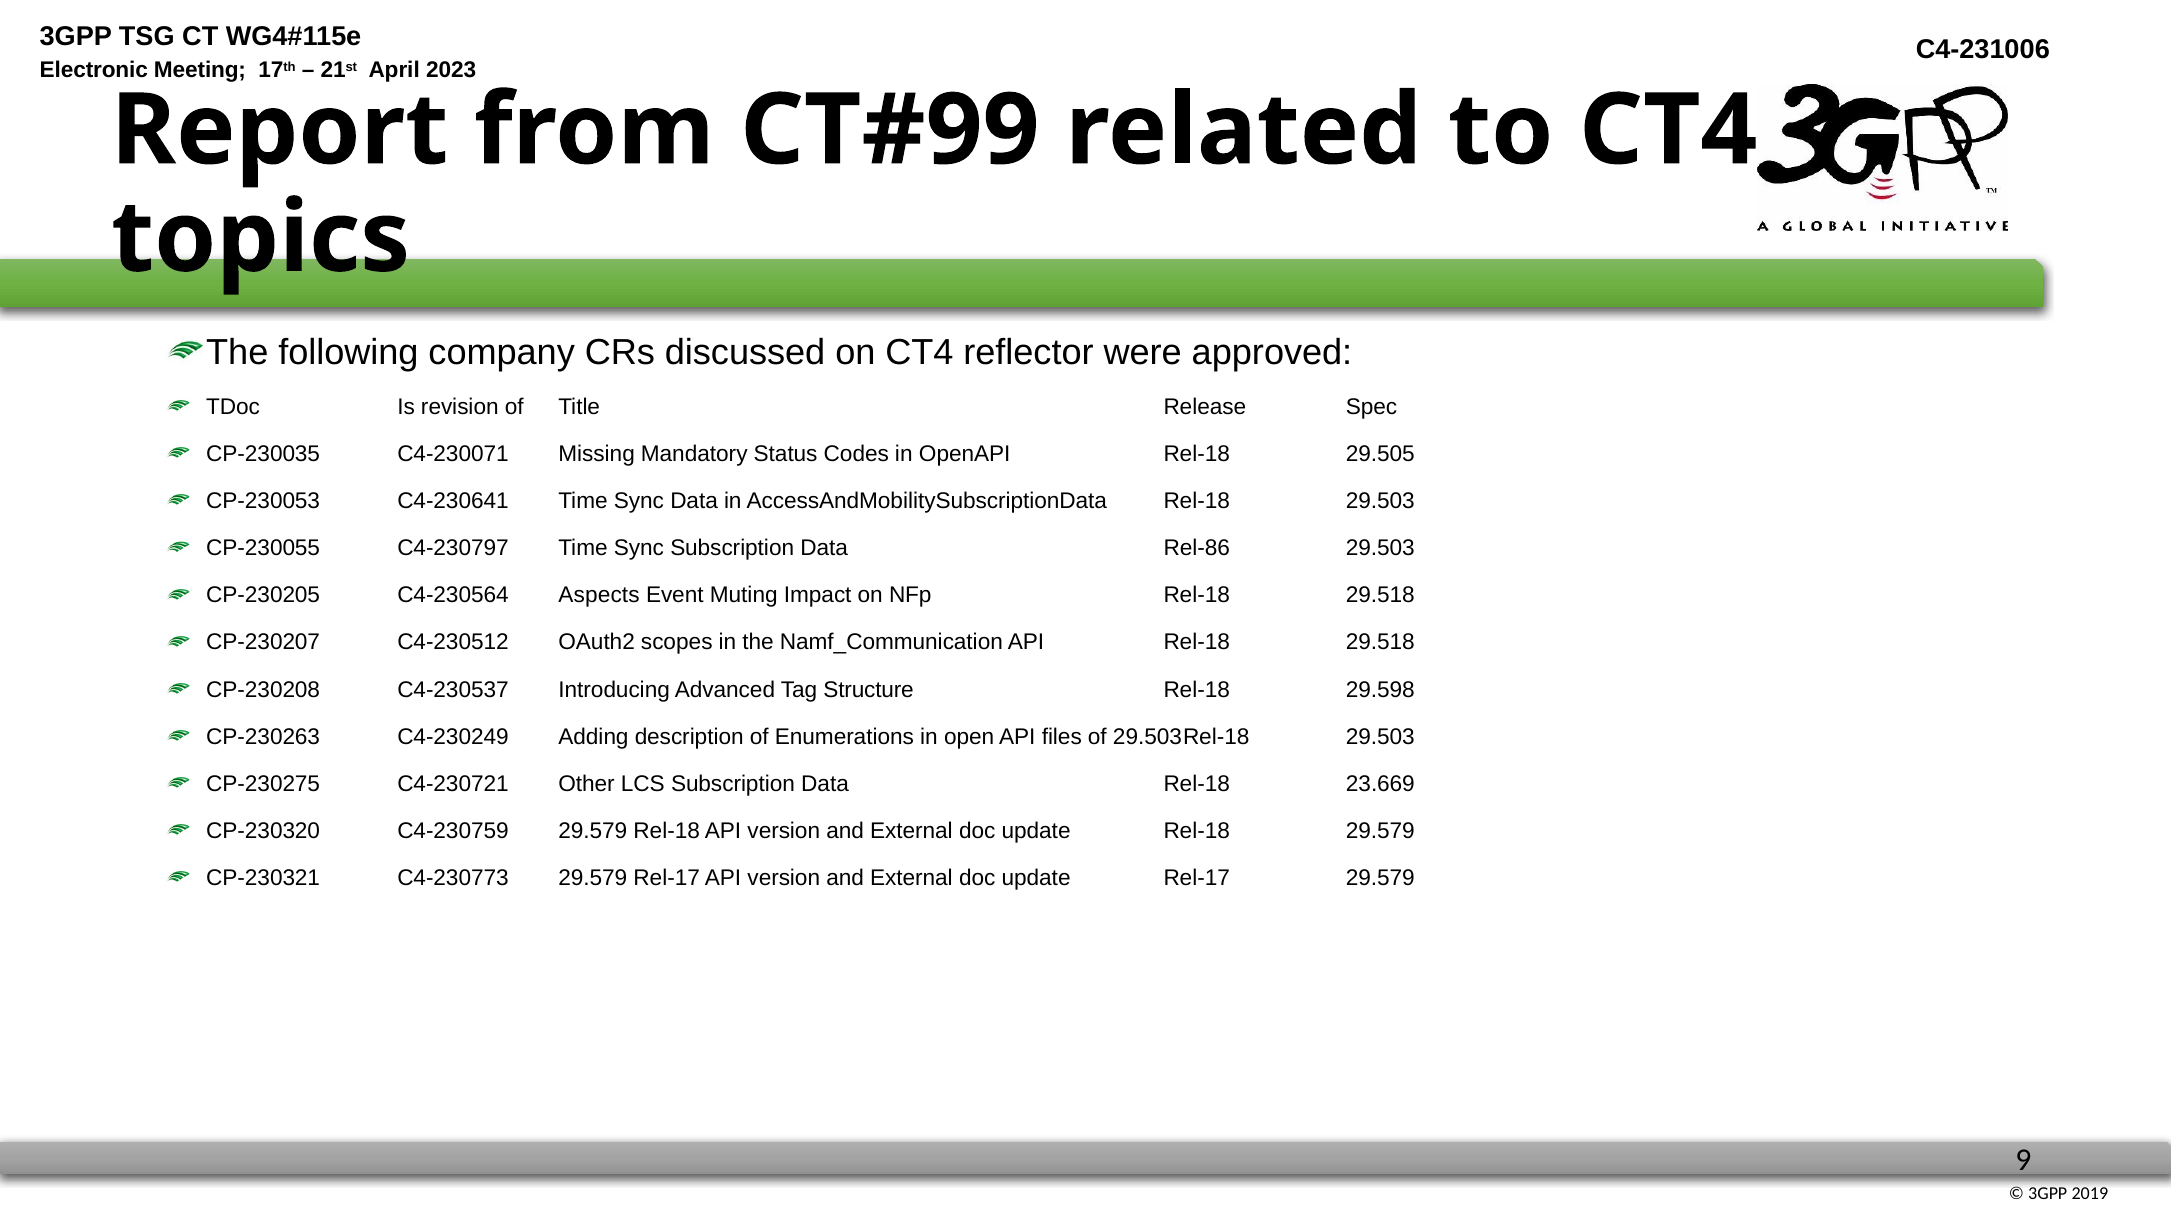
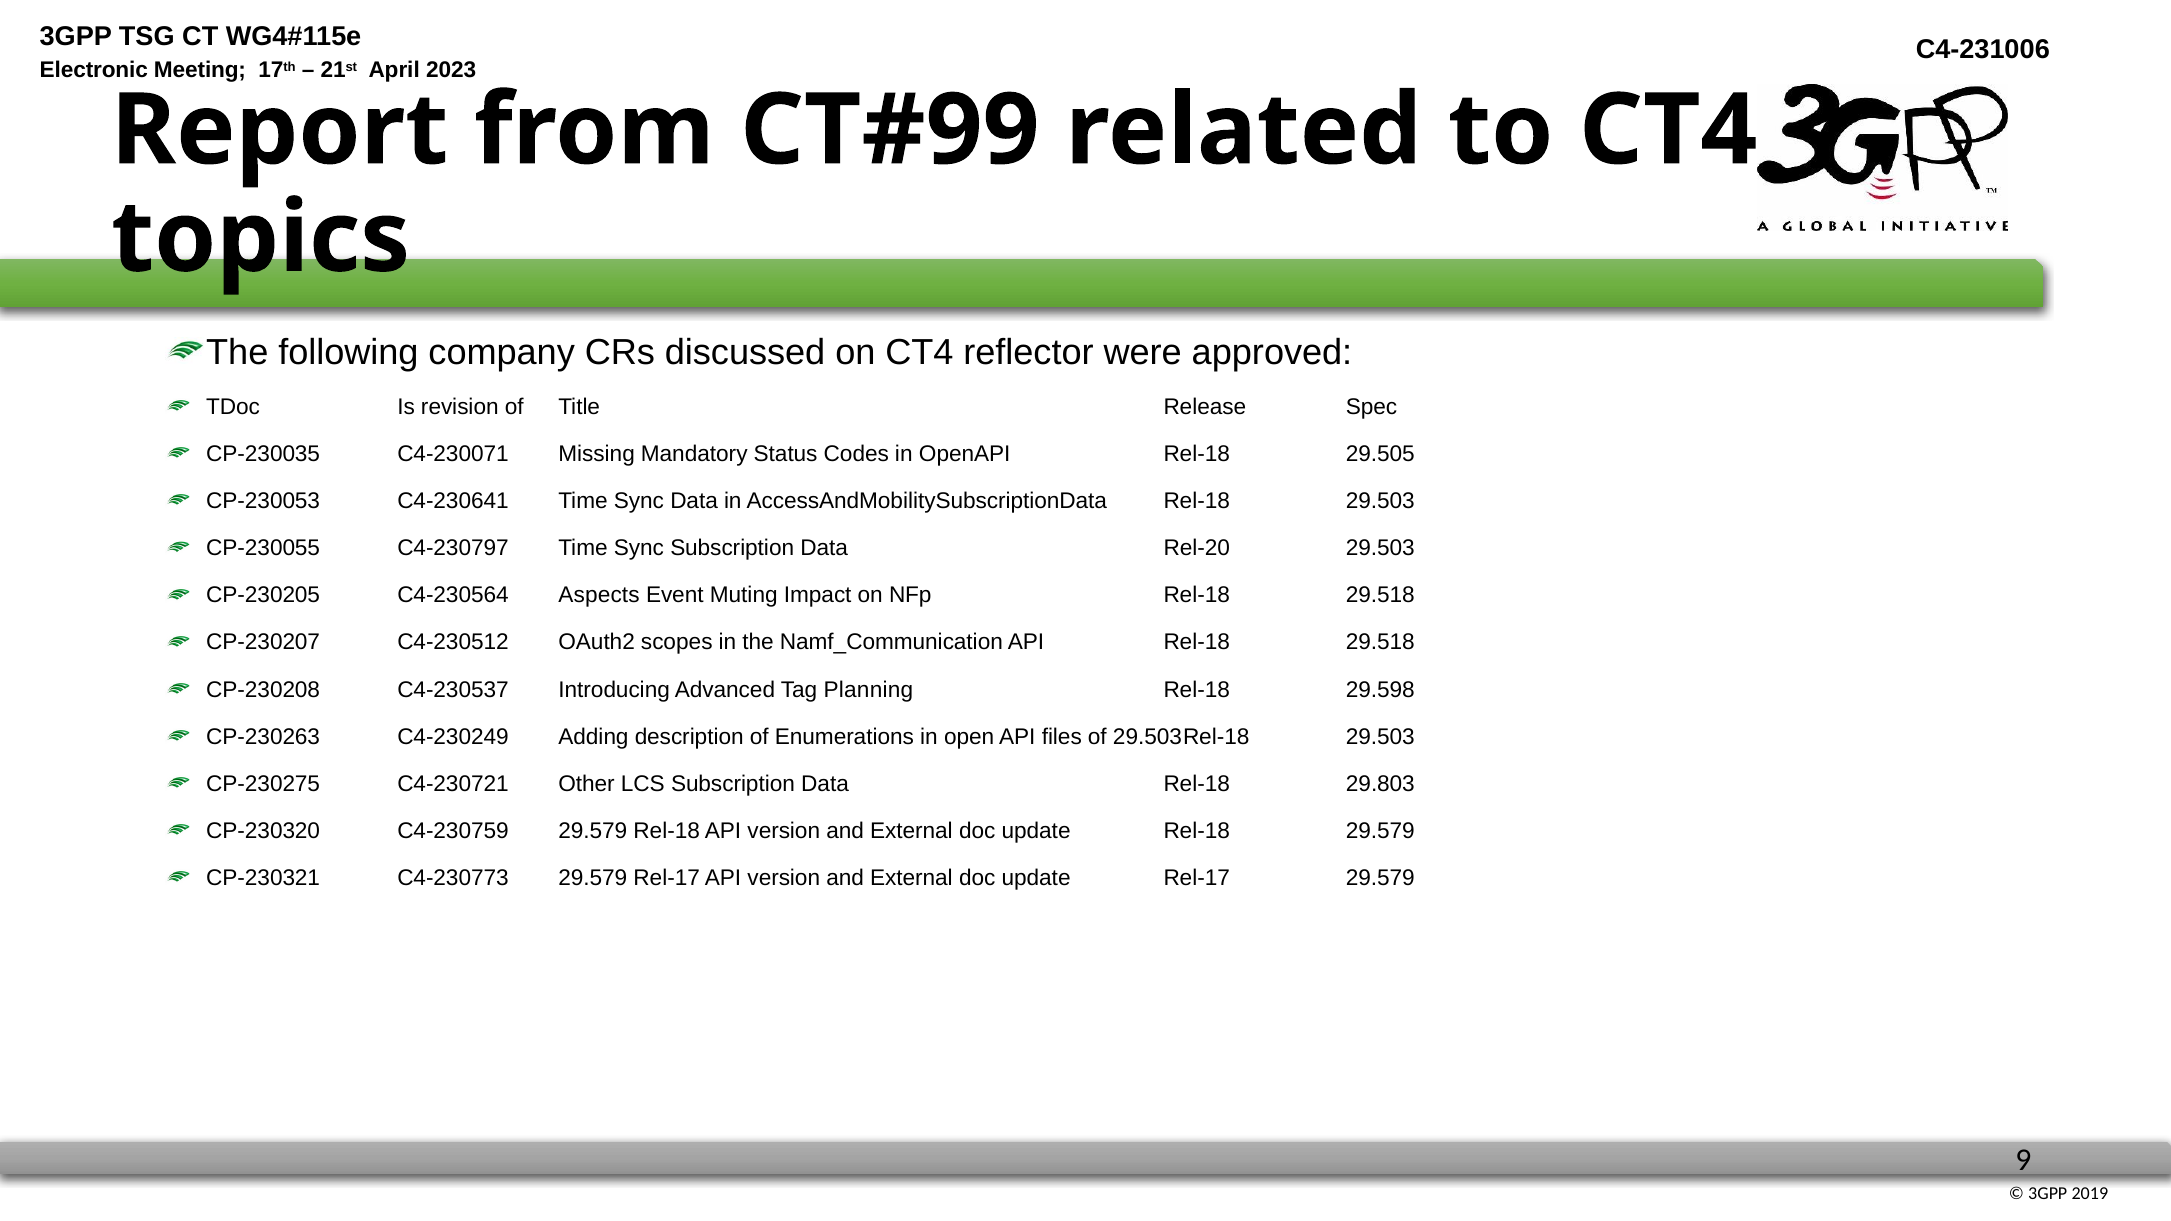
Rel-86: Rel-86 -> Rel-20
Structure: Structure -> Planning
23.669: 23.669 -> 29.803
